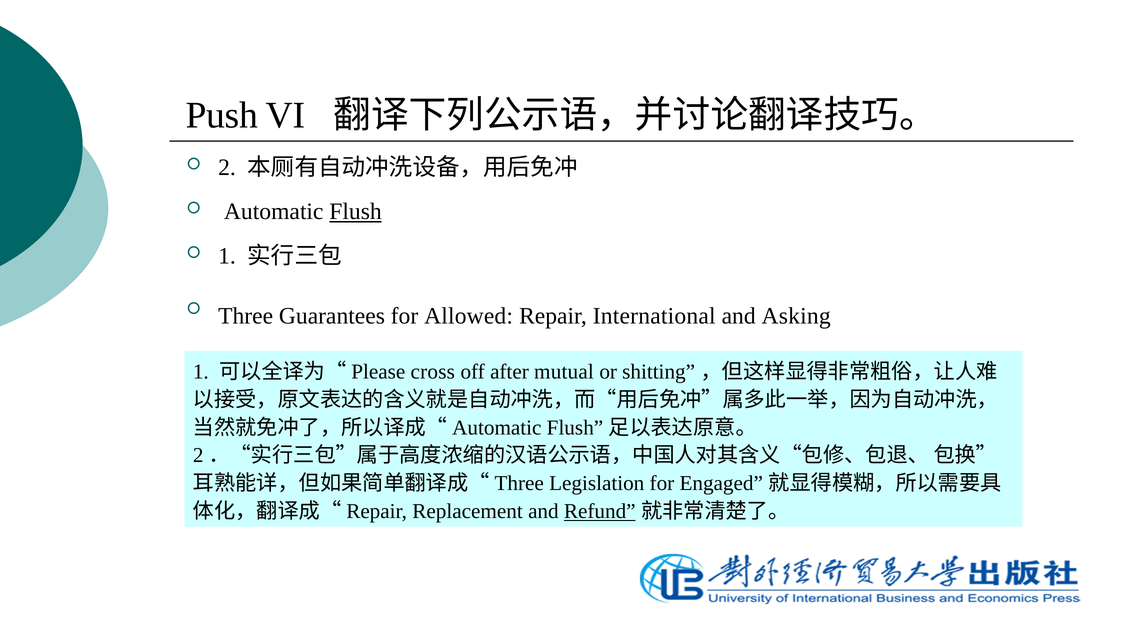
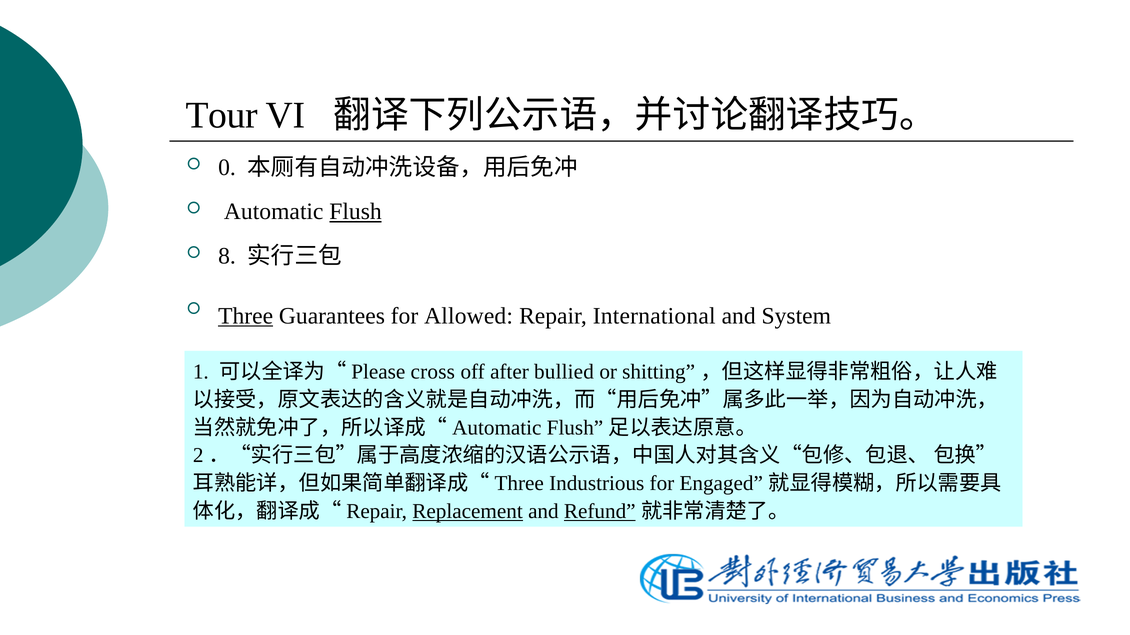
Push: Push -> Tour
2: 2 -> 0
1 at (227, 256): 1 -> 8
Three underline: none -> present
Asking: Asking -> System
mutual: mutual -> bullied
Legislation: Legislation -> Industrious
Replacement underline: none -> present
